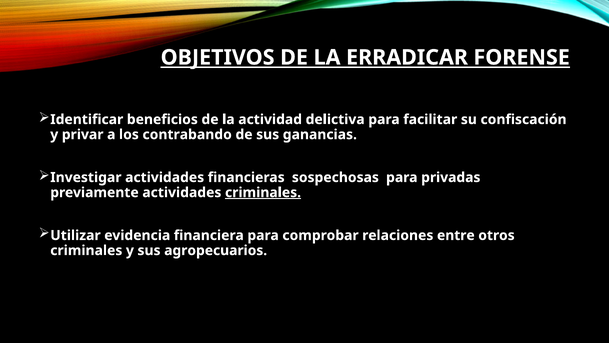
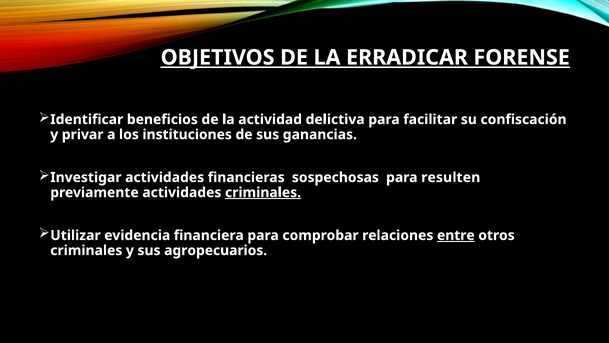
contrabando: contrabando -> instituciones
privadas: privadas -> resulten
entre underline: none -> present
